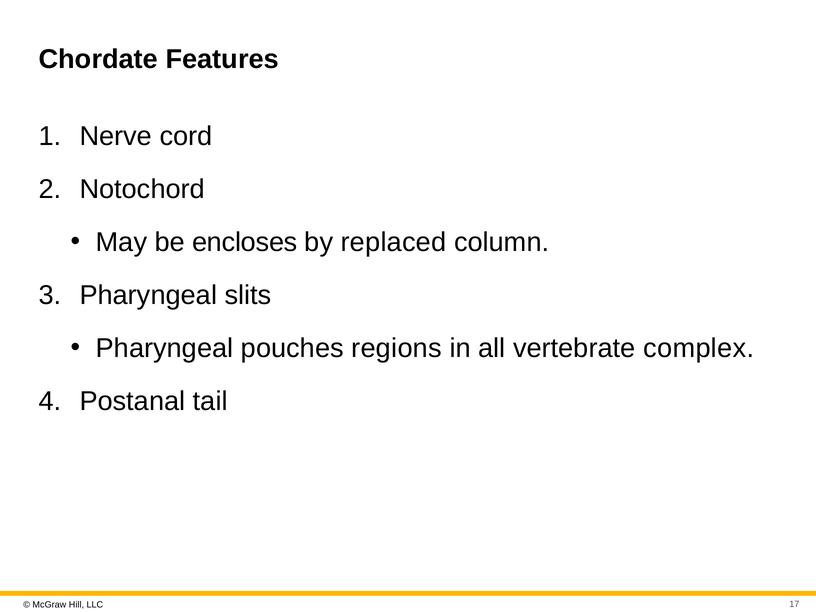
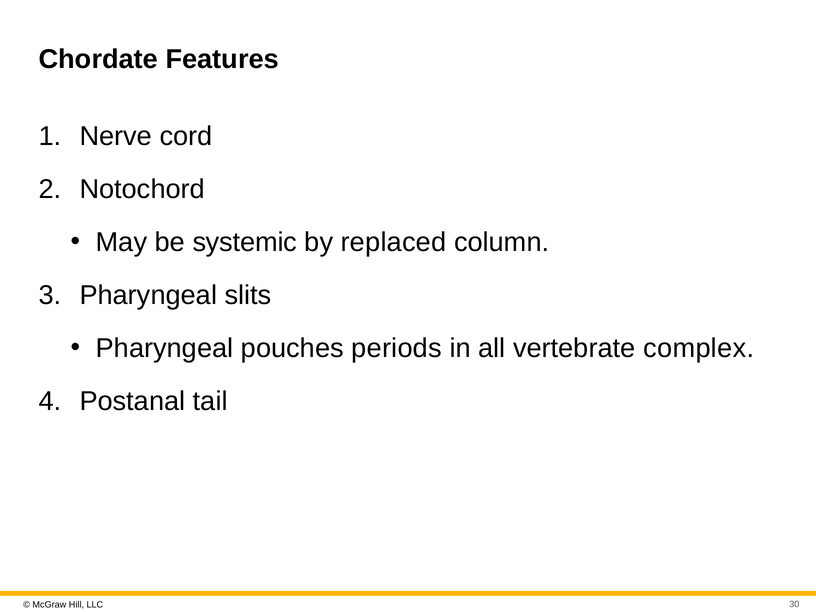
encloses: encloses -> systemic
regions: regions -> periods
17: 17 -> 30
